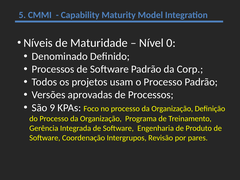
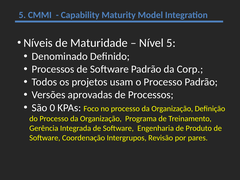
Nível 0: 0 -> 5
9: 9 -> 0
